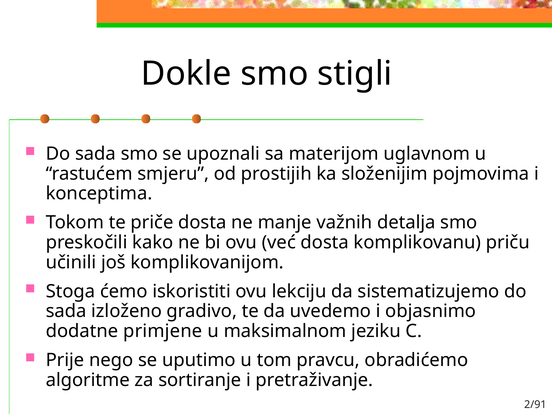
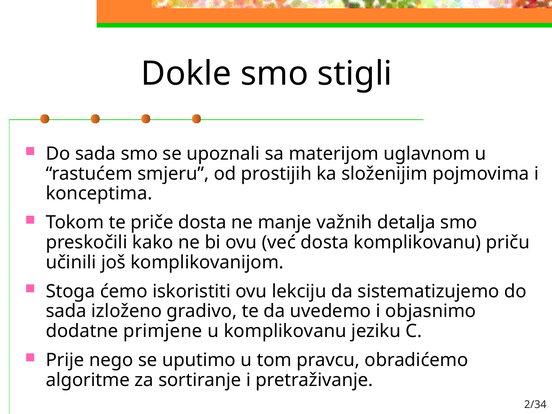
u maksimalnom: maksimalnom -> komplikovanu
2/91: 2/91 -> 2/34
